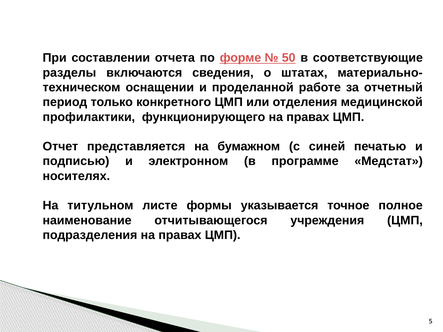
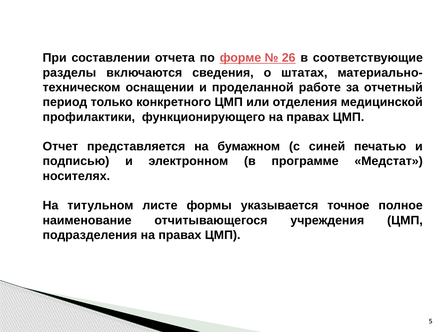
50: 50 -> 26
